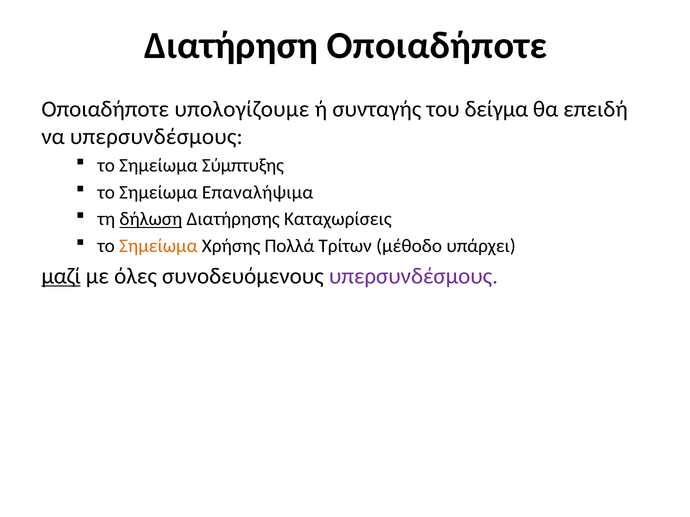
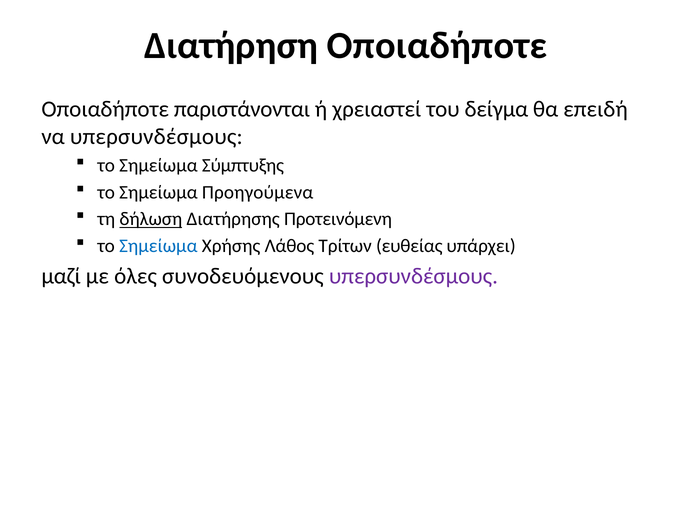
υπολογίζουμε: υπολογίζουμε -> παριστάνονται
συνταγής: συνταγής -> χρειαστεί
Επαναλήψιμα: Επαναλήψιμα -> Προηγούμενα
Καταχωρίσεις: Καταχωρίσεις -> Προτεινόμενη
Σημείωμα at (158, 246) colour: orange -> blue
Πολλά: Πολλά -> Λάθος
μέθοδο: μέθοδο -> ευθείας
μαζί underline: present -> none
